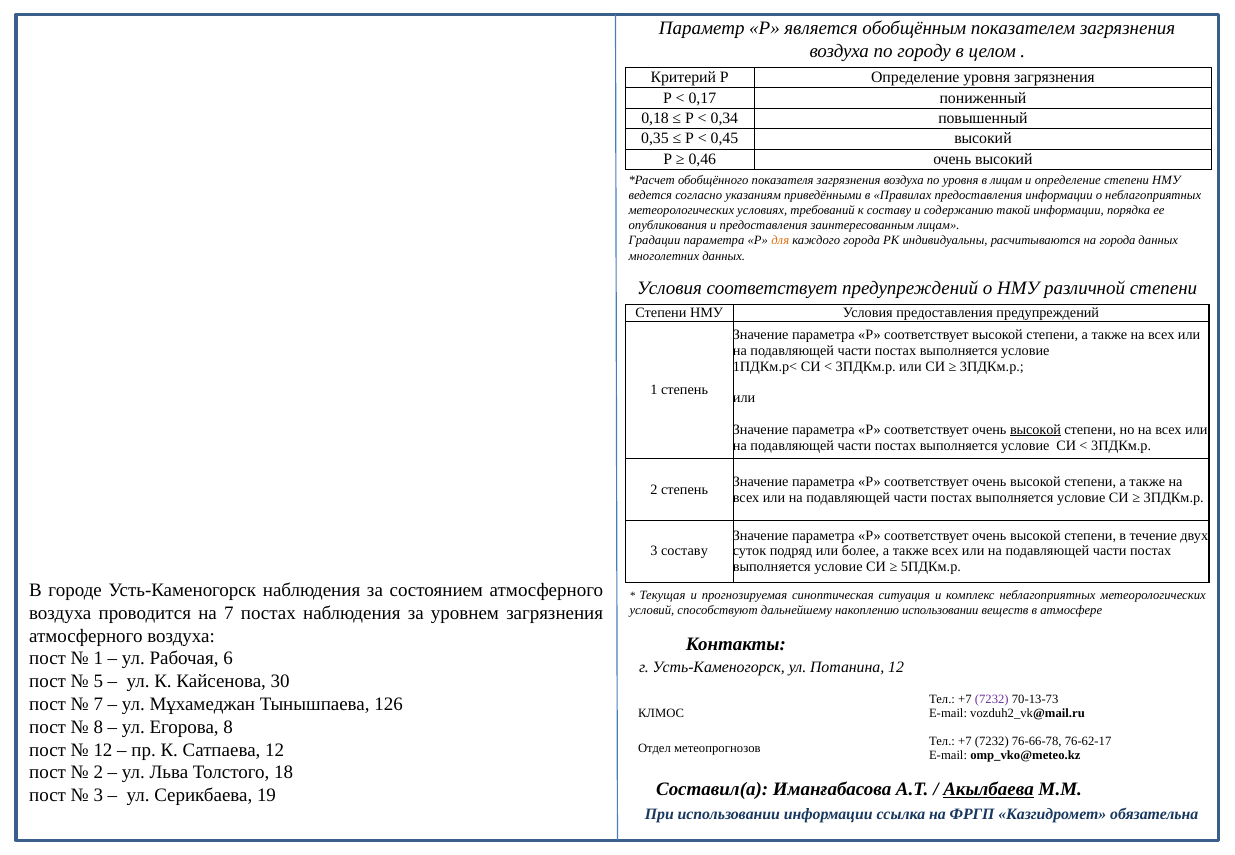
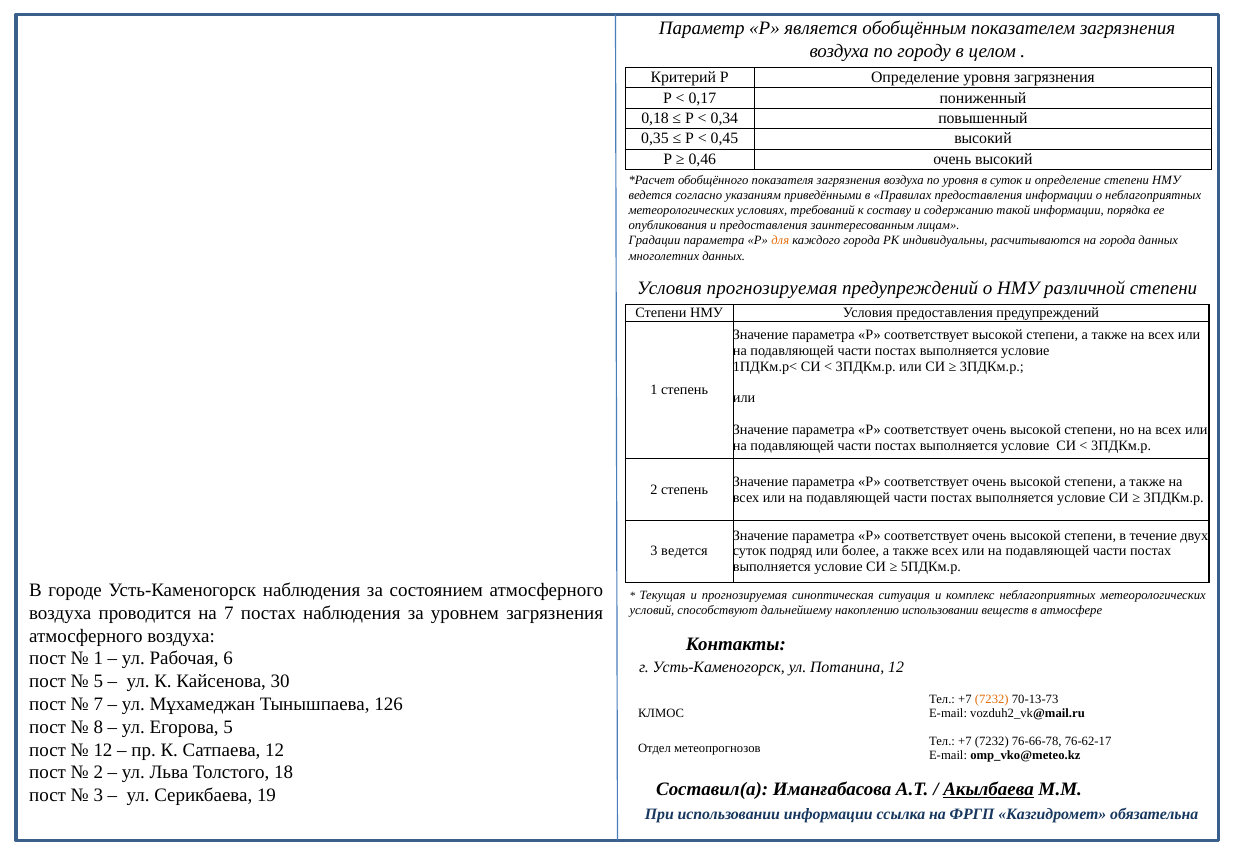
в лицам: лицам -> суток
Условия соответствует: соответствует -> прогнозируемая
высокой at (1035, 430) underline: present -> none
3 составу: составу -> ведется
7232 at (992, 699) colour: purple -> orange
Егорова 8: 8 -> 5
